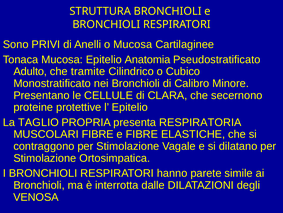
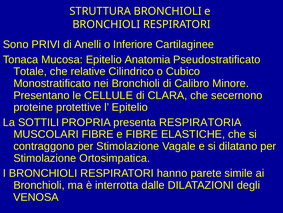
o Mucosa: Mucosa -> Inferiore
Adulto: Adulto -> Totale
tramite: tramite -> relative
TAGLIO: TAGLIO -> SOTTILI
